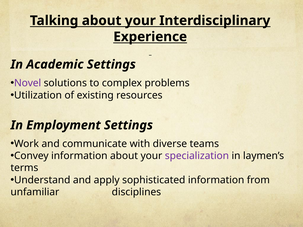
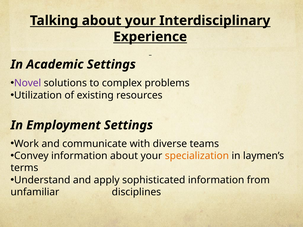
specialization colour: purple -> orange
